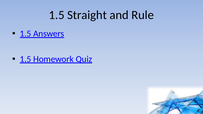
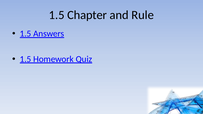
Straight: Straight -> Chapter
